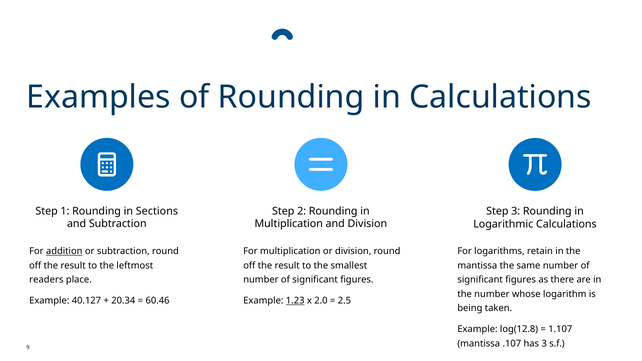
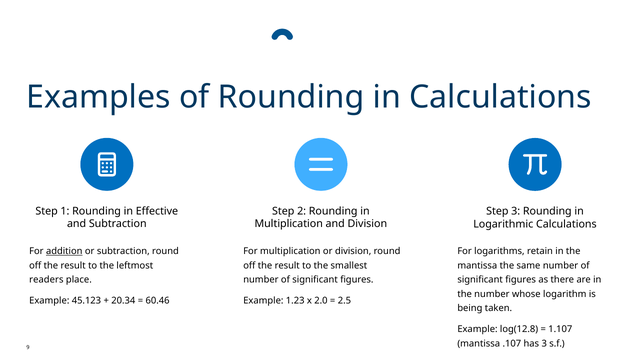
Sections: Sections -> Effective
40.127: 40.127 -> 45.123
1.23 underline: present -> none
